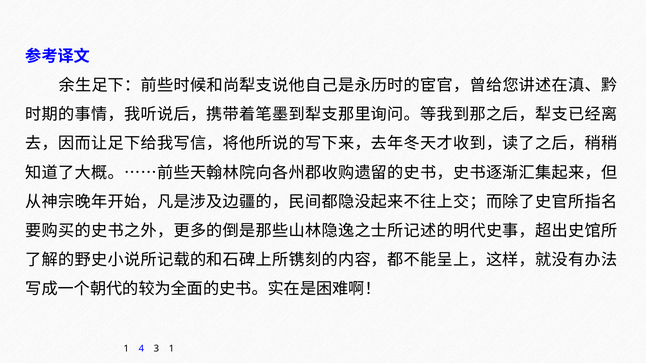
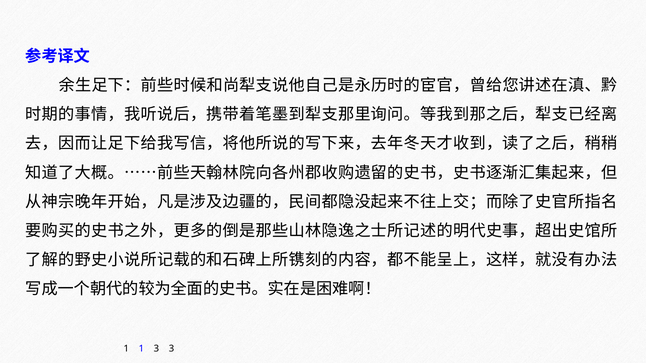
1 4: 4 -> 1
3 1: 1 -> 3
